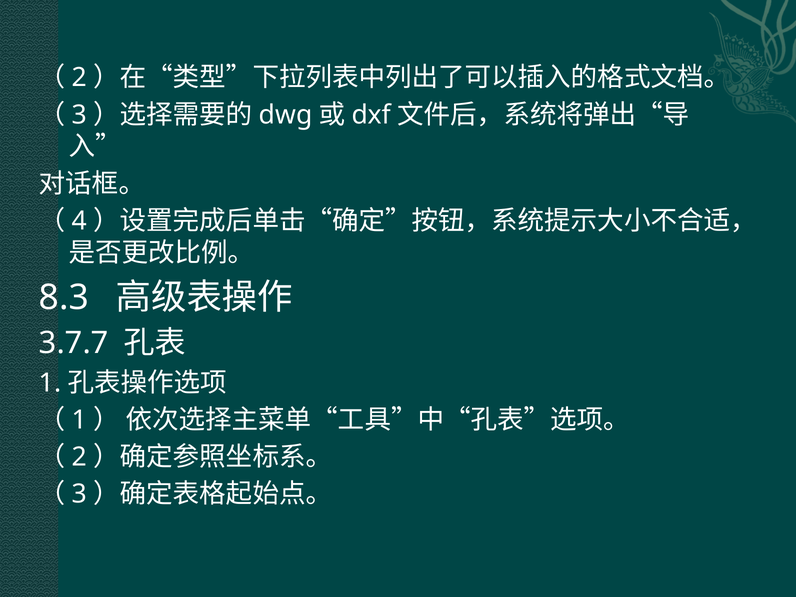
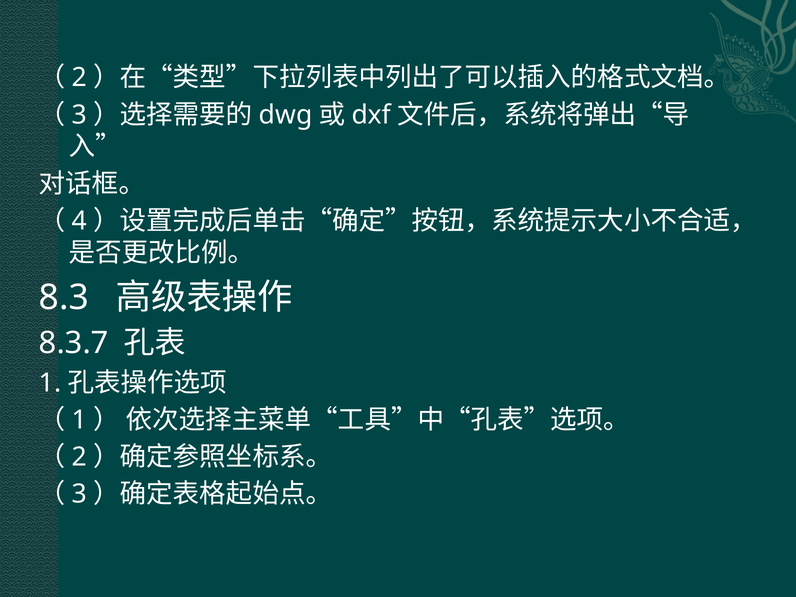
3.7.7: 3.7.7 -> 8.3.7
